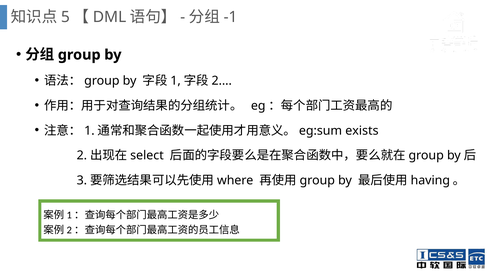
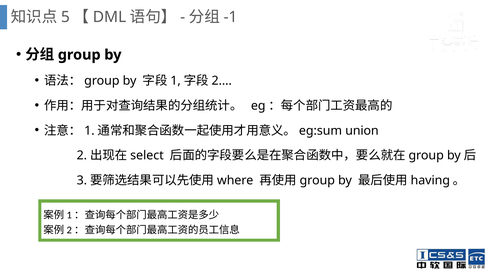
exists: exists -> union
